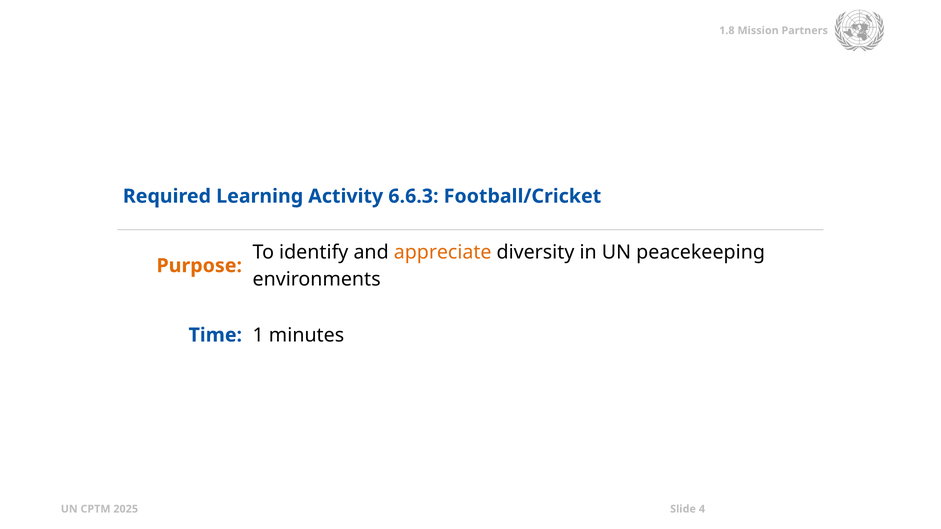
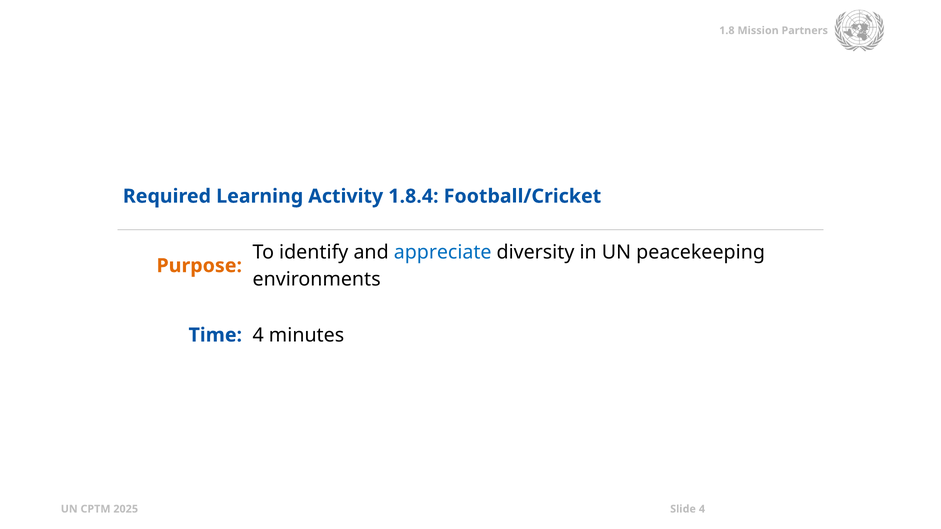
6.6.3: 6.6.3 -> 1.8.4
appreciate colour: orange -> blue
Time 1: 1 -> 4
